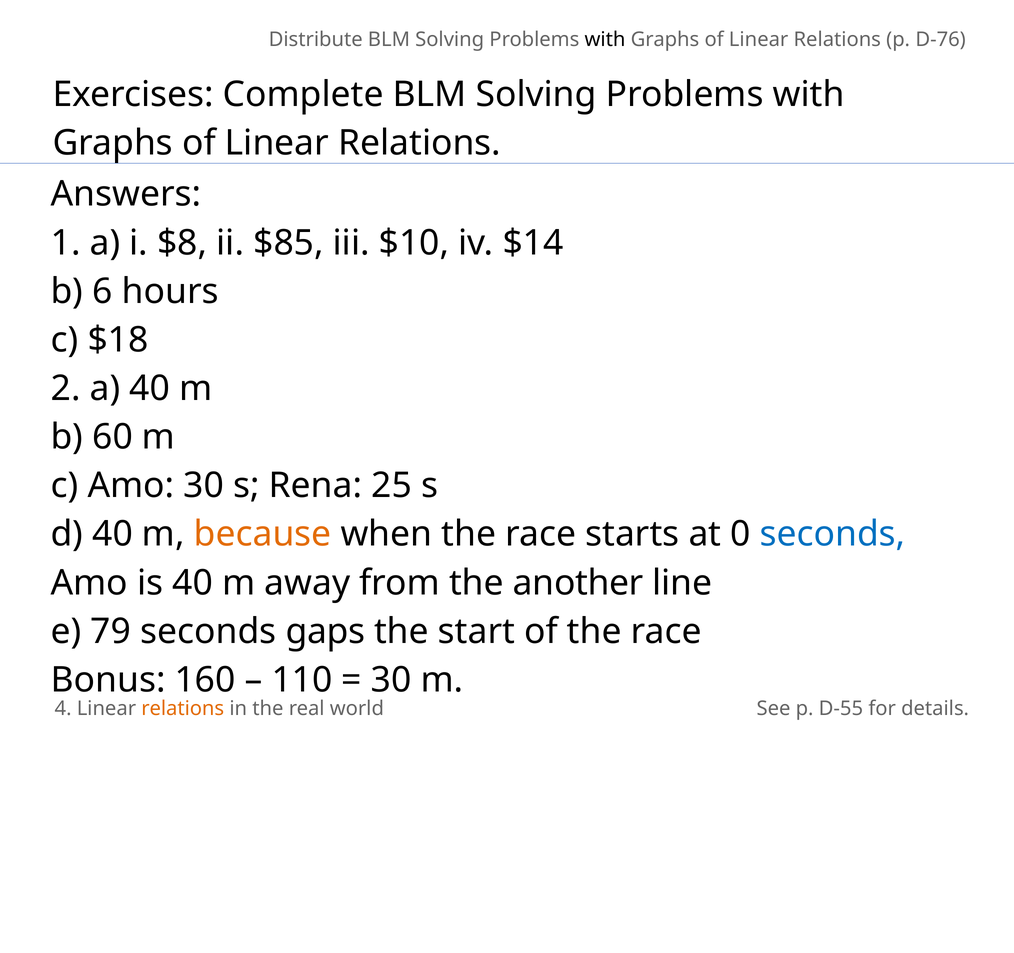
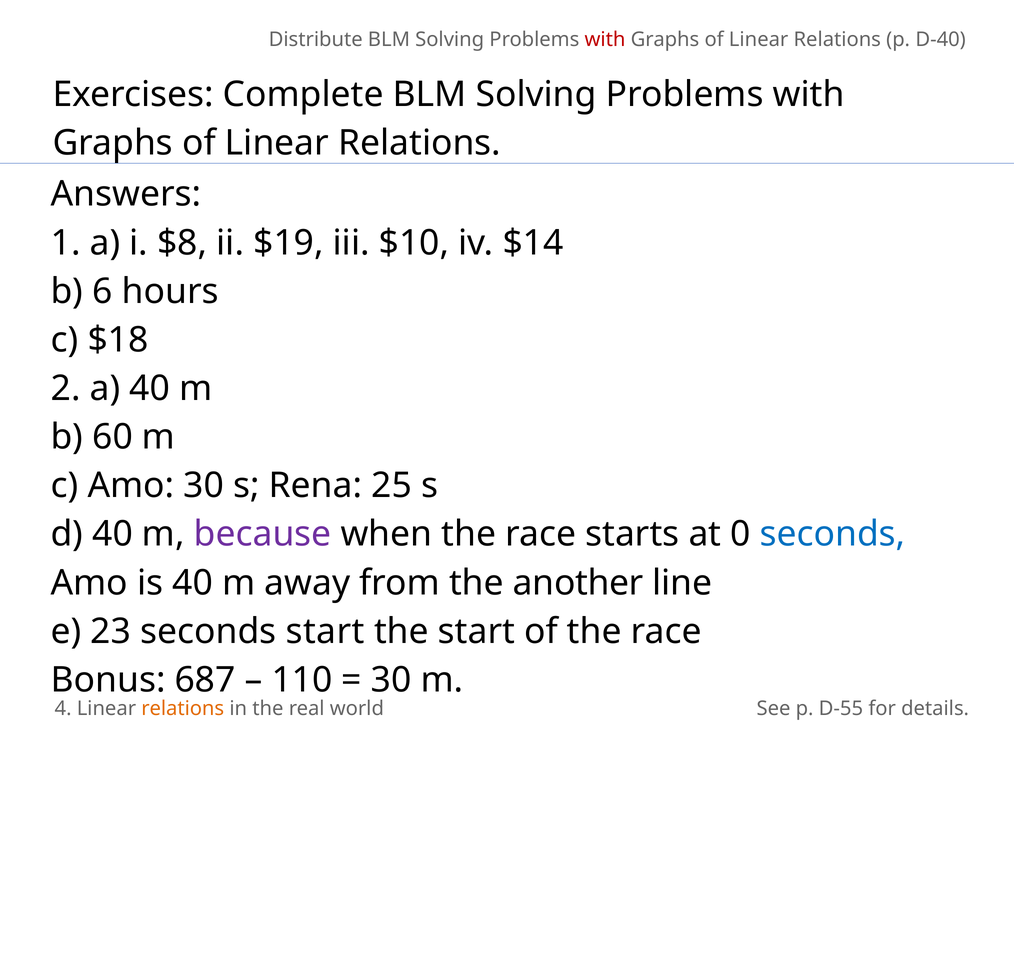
with at (605, 40) colour: black -> red
D-76: D-76 -> D-40
$85: $85 -> $19
because colour: orange -> purple
79: 79 -> 23
seconds gaps: gaps -> start
160: 160 -> 687
